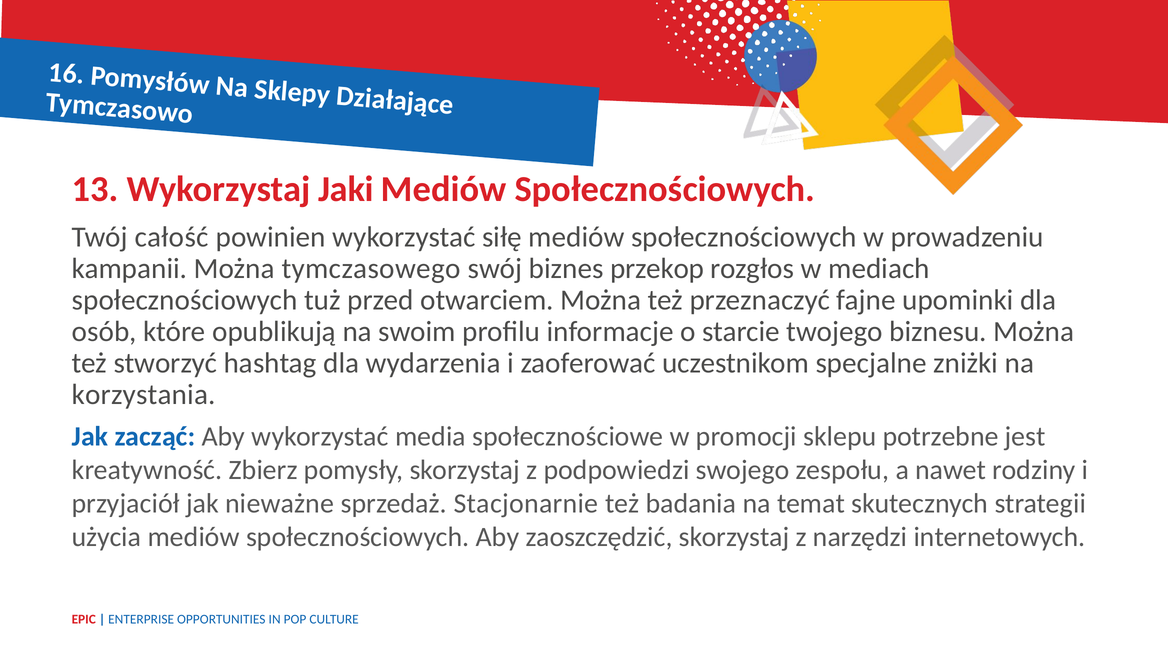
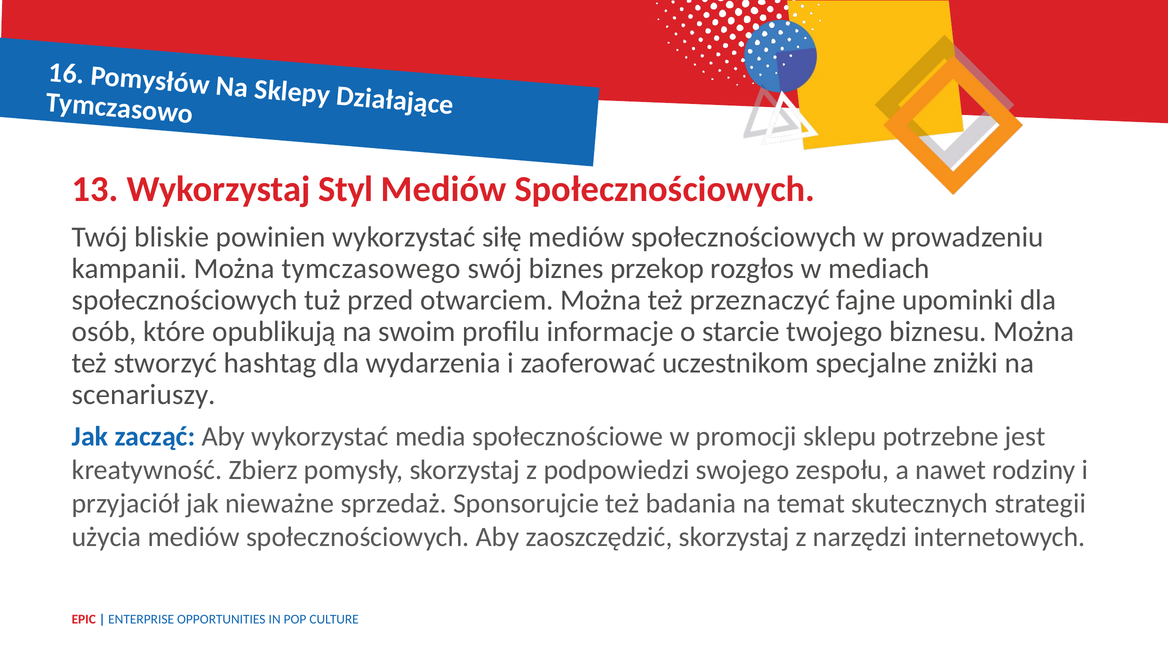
Jaki: Jaki -> Styl
całość: całość -> bliskie
korzystania: korzystania -> scenariuszy
Stacjonarnie: Stacjonarnie -> Sponsorujcie
